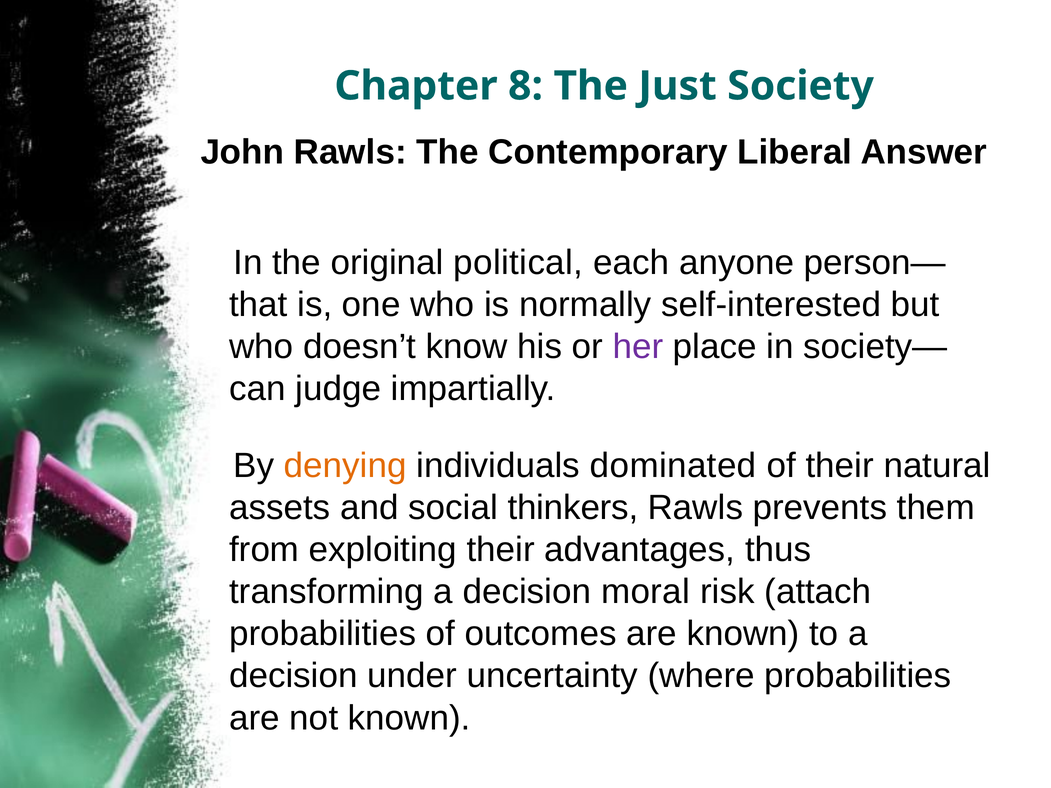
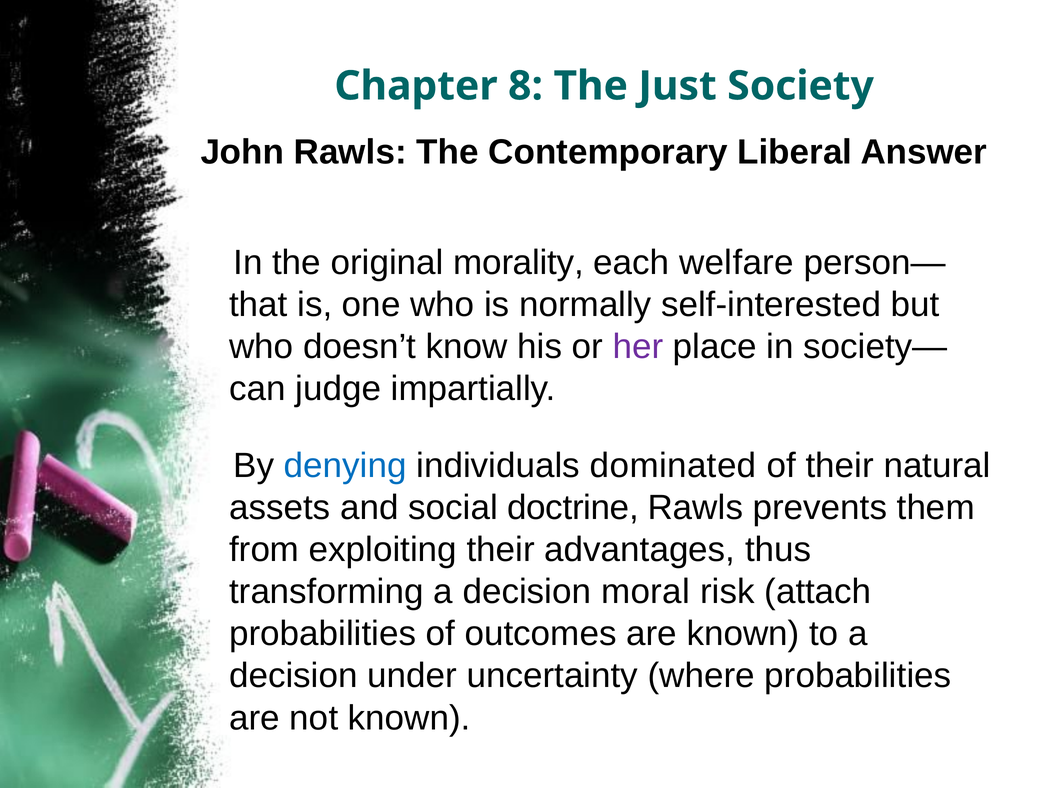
political: political -> morality
anyone: anyone -> welfare
denying colour: orange -> blue
thinkers: thinkers -> doctrine
